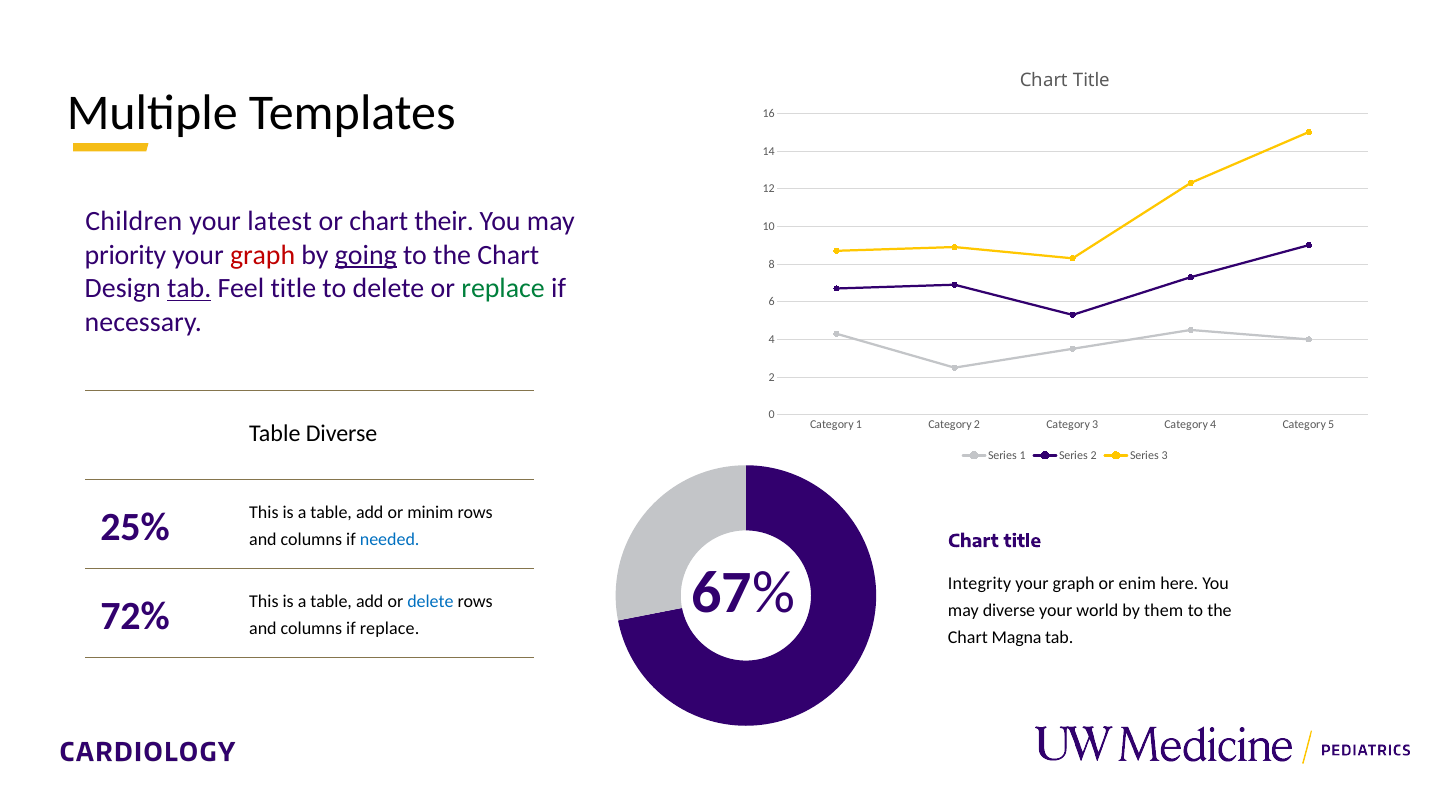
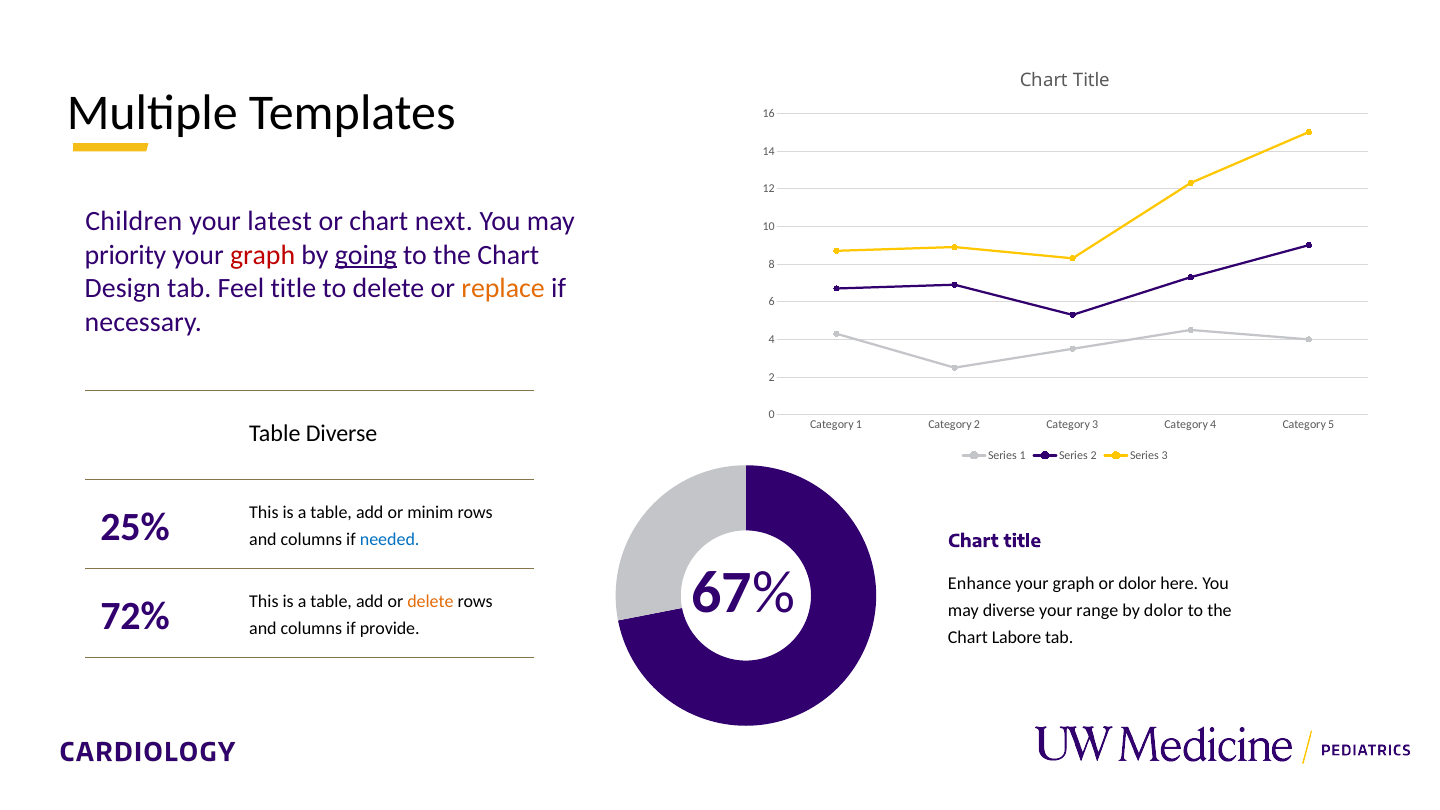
their: their -> next
tab at (189, 288) underline: present -> none
replace at (503, 288) colour: green -> orange
Integrity: Integrity -> Enhance
or enim: enim -> dolor
delete at (430, 602) colour: blue -> orange
world: world -> range
by them: them -> dolor
if replace: replace -> provide
Magna: Magna -> Labore
